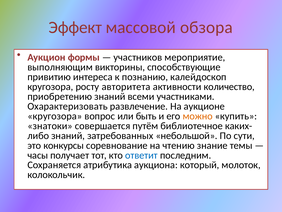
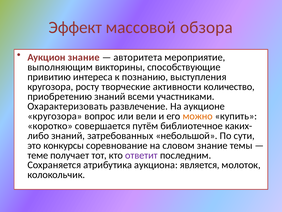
Аукцион формы: формы -> знание
участников: участников -> авторитета
калейдоскоп: калейдоскоп -> выступления
авторитета: авторитета -> творческие
быть: быть -> вели
знатоки: знатоки -> коротко
чтению: чтению -> словом
часы: часы -> теме
ответит colour: blue -> purple
который: который -> является
